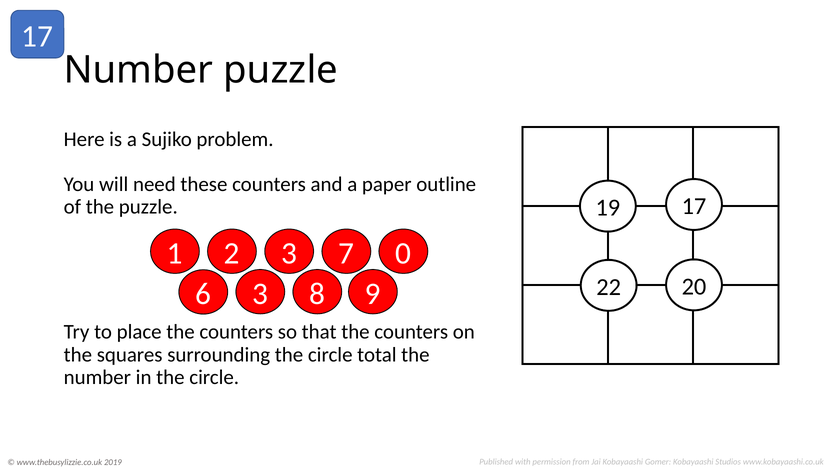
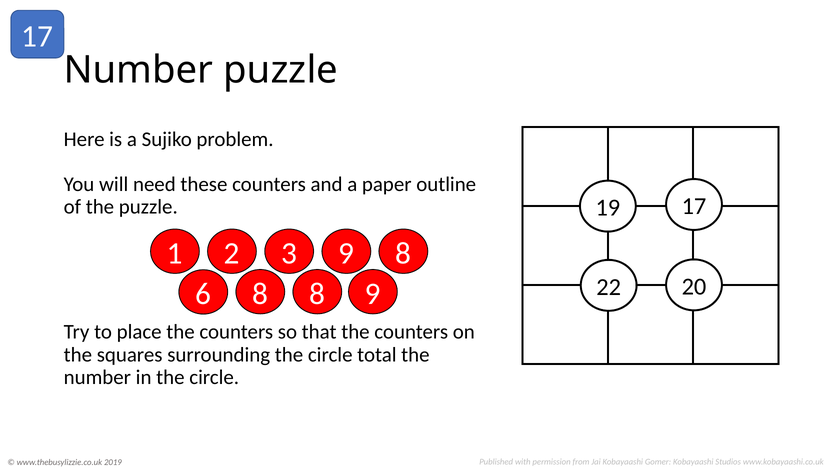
1 7: 7 -> 9
2 0: 0 -> 8
6 3: 3 -> 8
